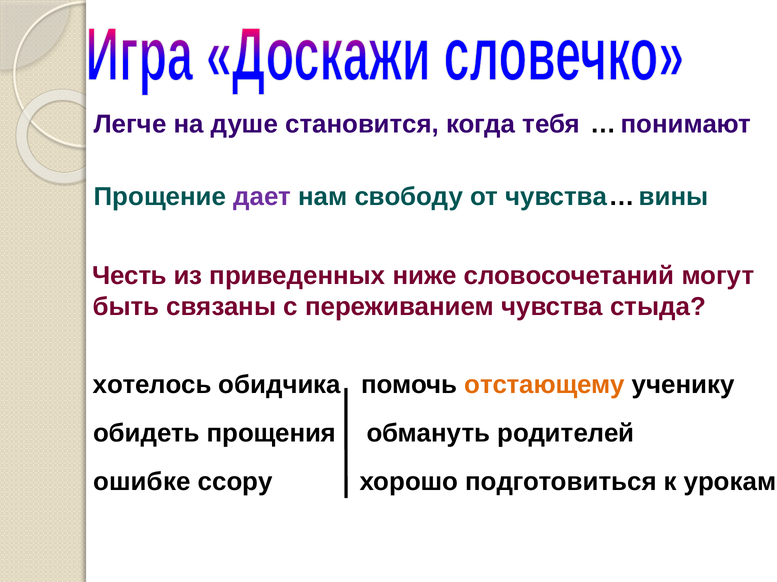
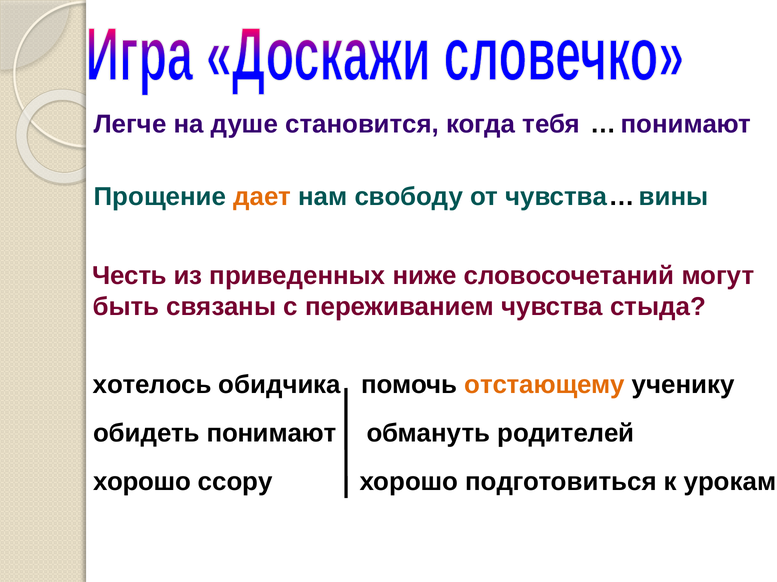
дает colour: purple -> orange
обидеть прощения: прощения -> понимают
ошибке at (142, 482): ошибке -> хорошо
